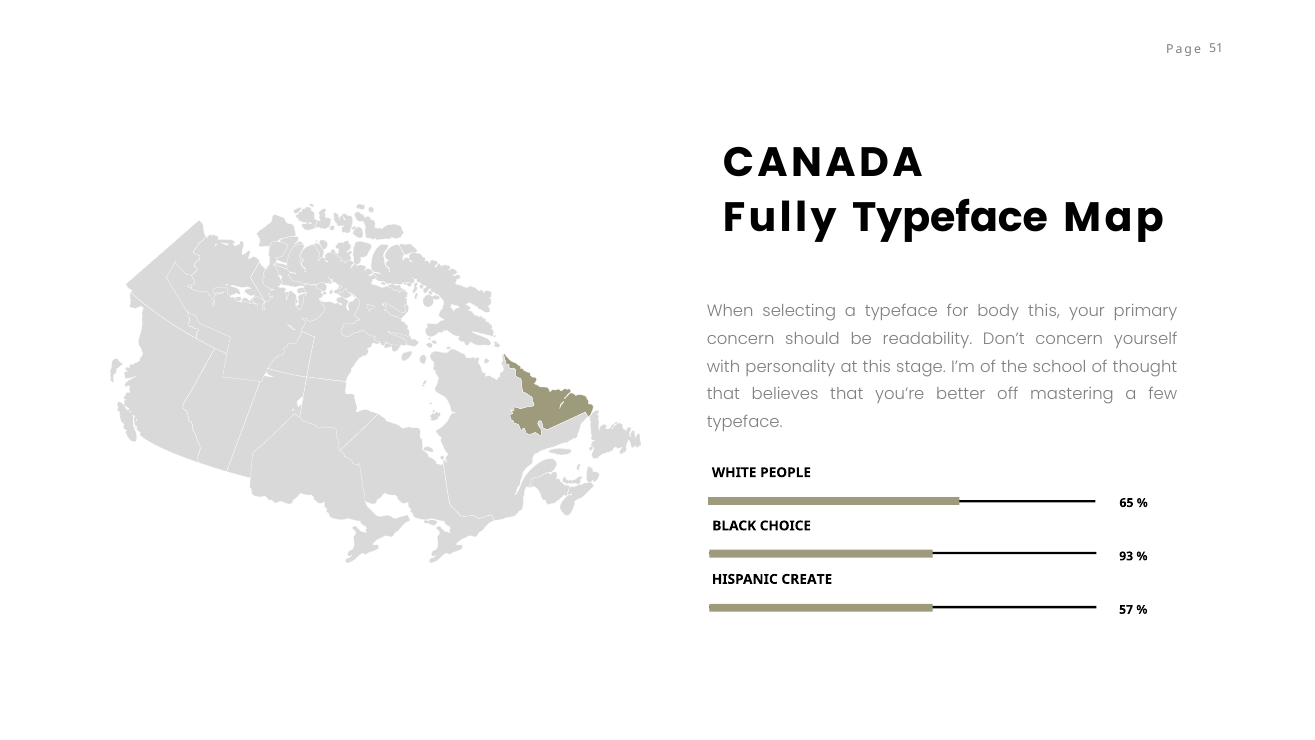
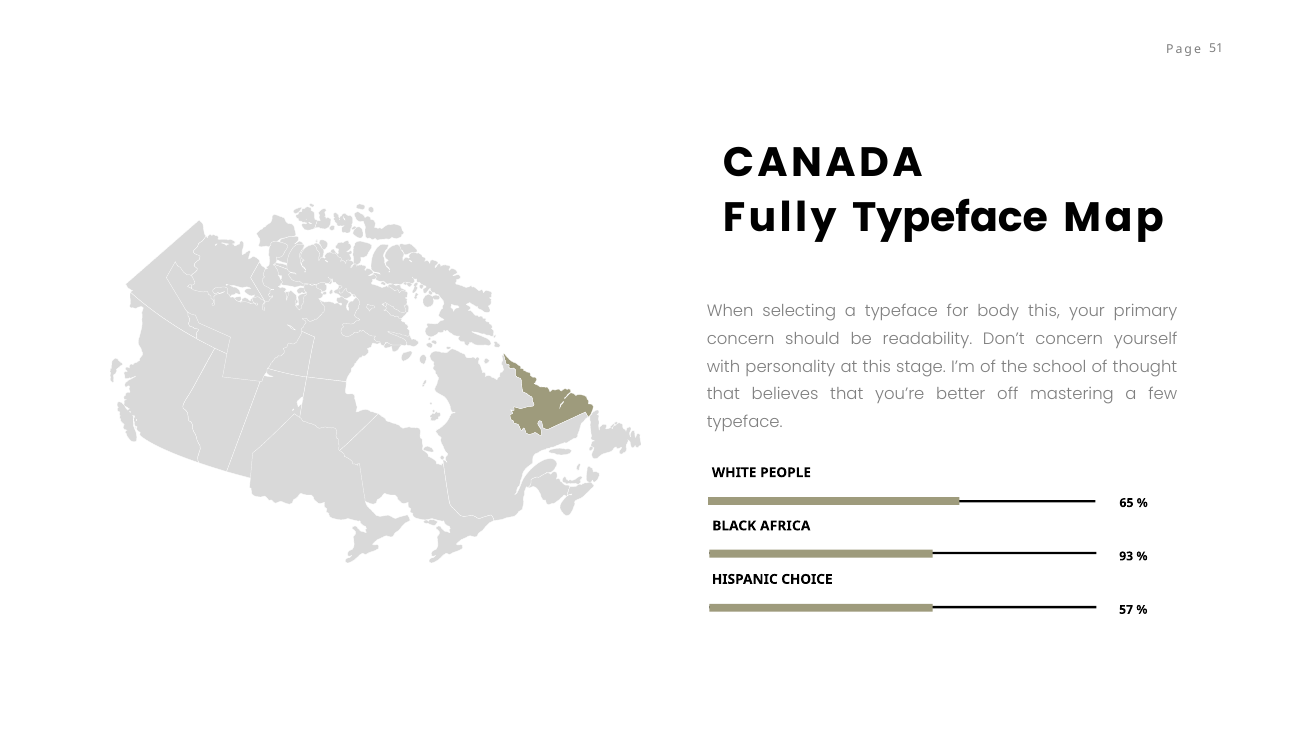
CHOICE: CHOICE -> AFRICA
CREATE: CREATE -> CHOICE
